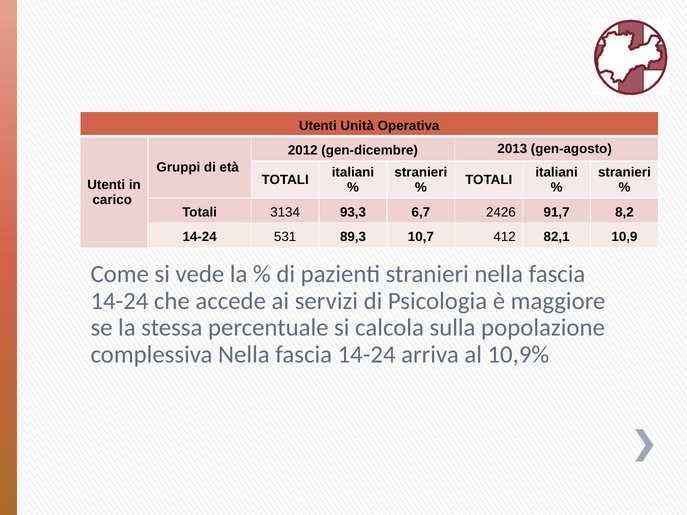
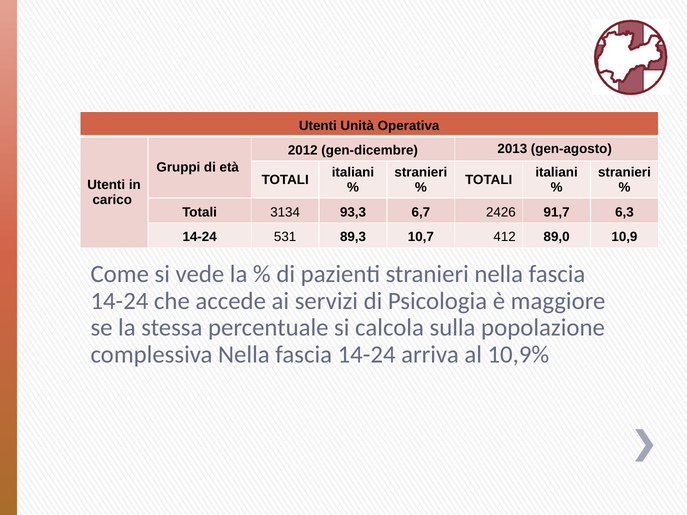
8,2: 8,2 -> 6,3
82,1: 82,1 -> 89,0
